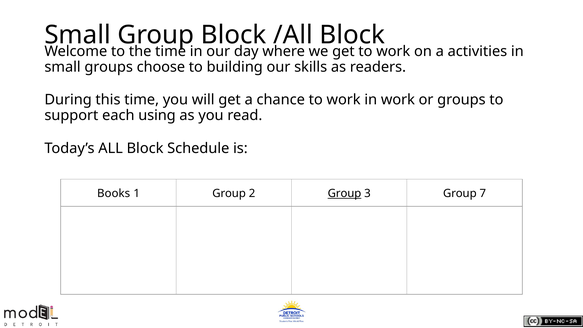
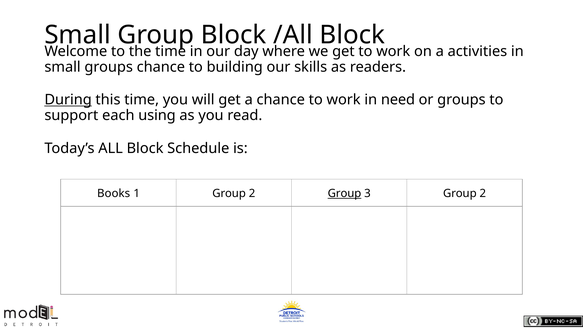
groups choose: choose -> chance
During underline: none -> present
in work: work -> need
3 Group 7: 7 -> 2
